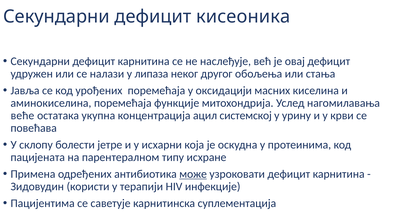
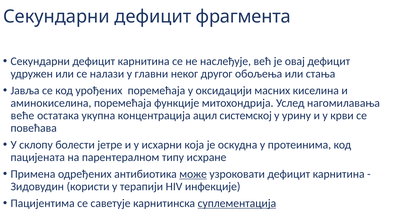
кисеоника: кисеоника -> фрагмента
липаза: липаза -> главни
суплементација underline: none -> present
